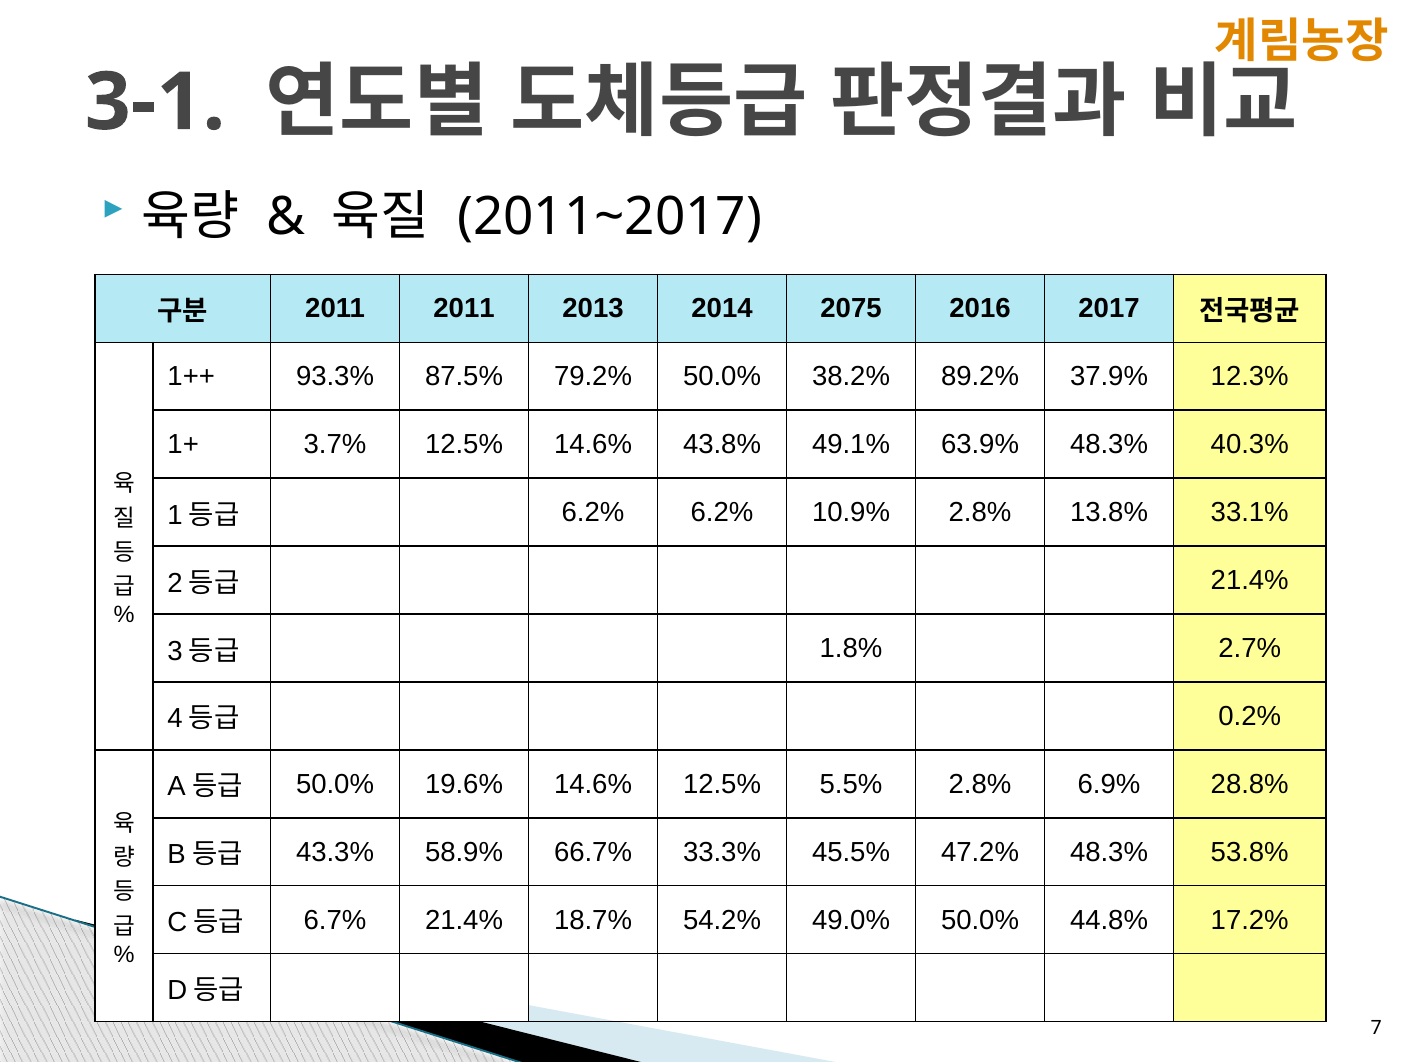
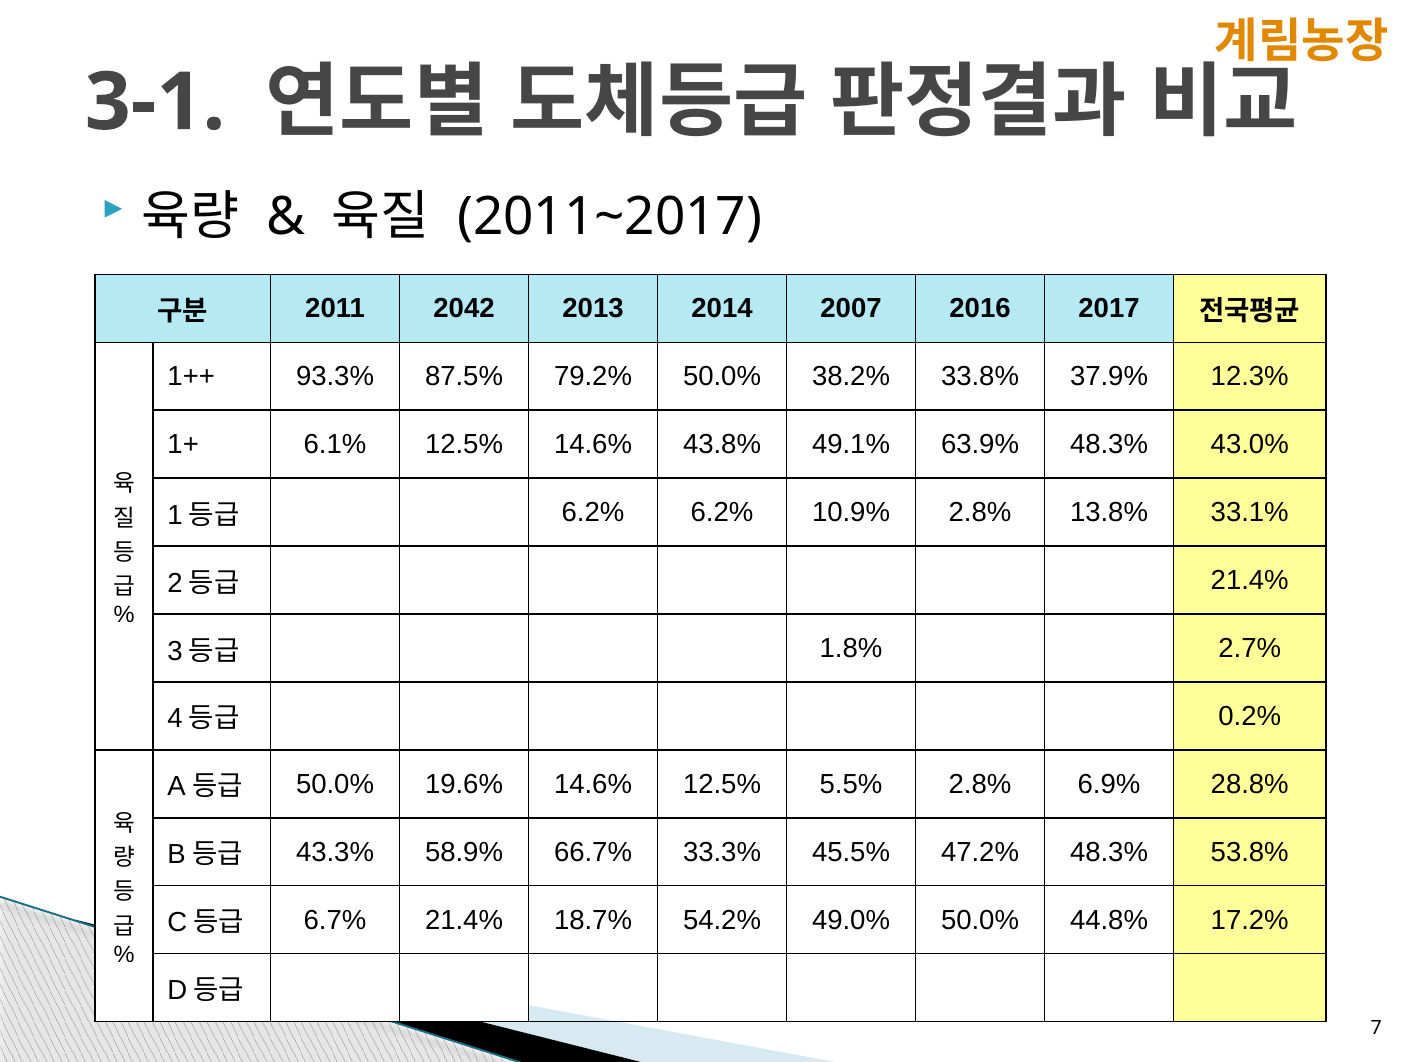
2011 2011: 2011 -> 2042
2075: 2075 -> 2007
89.2%: 89.2% -> 33.8%
3.7%: 3.7% -> 6.1%
40.3%: 40.3% -> 43.0%
